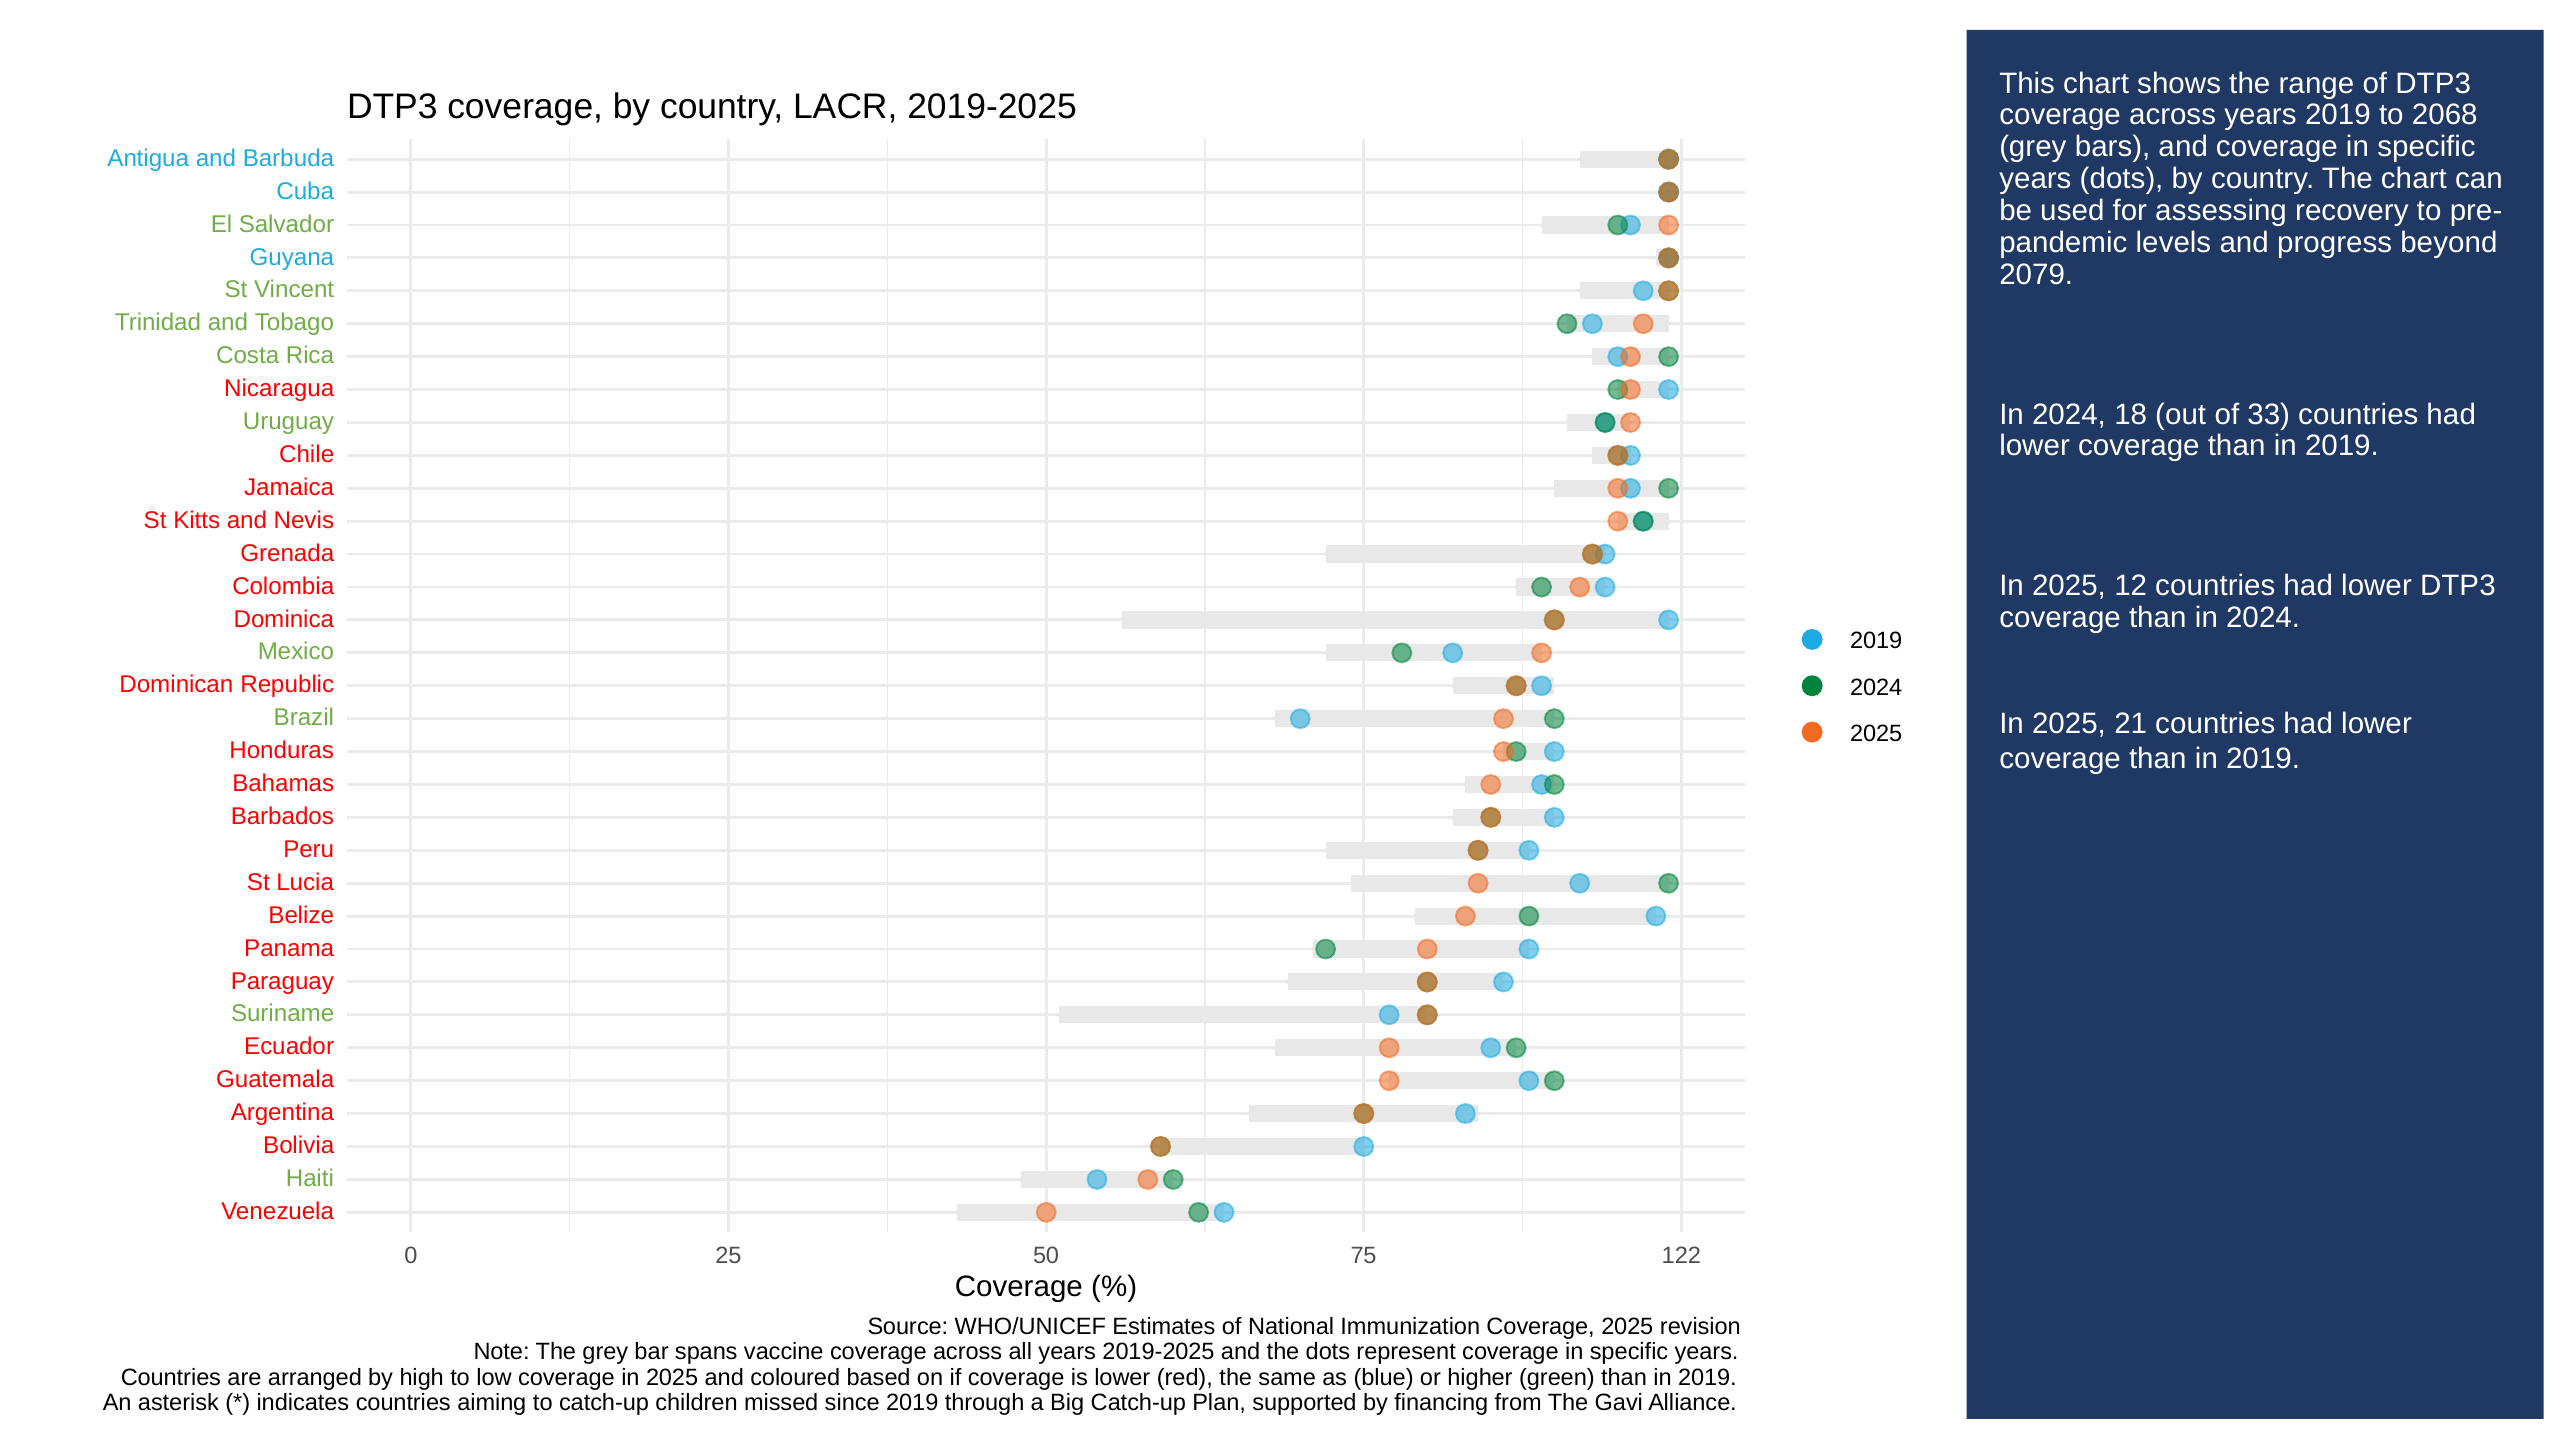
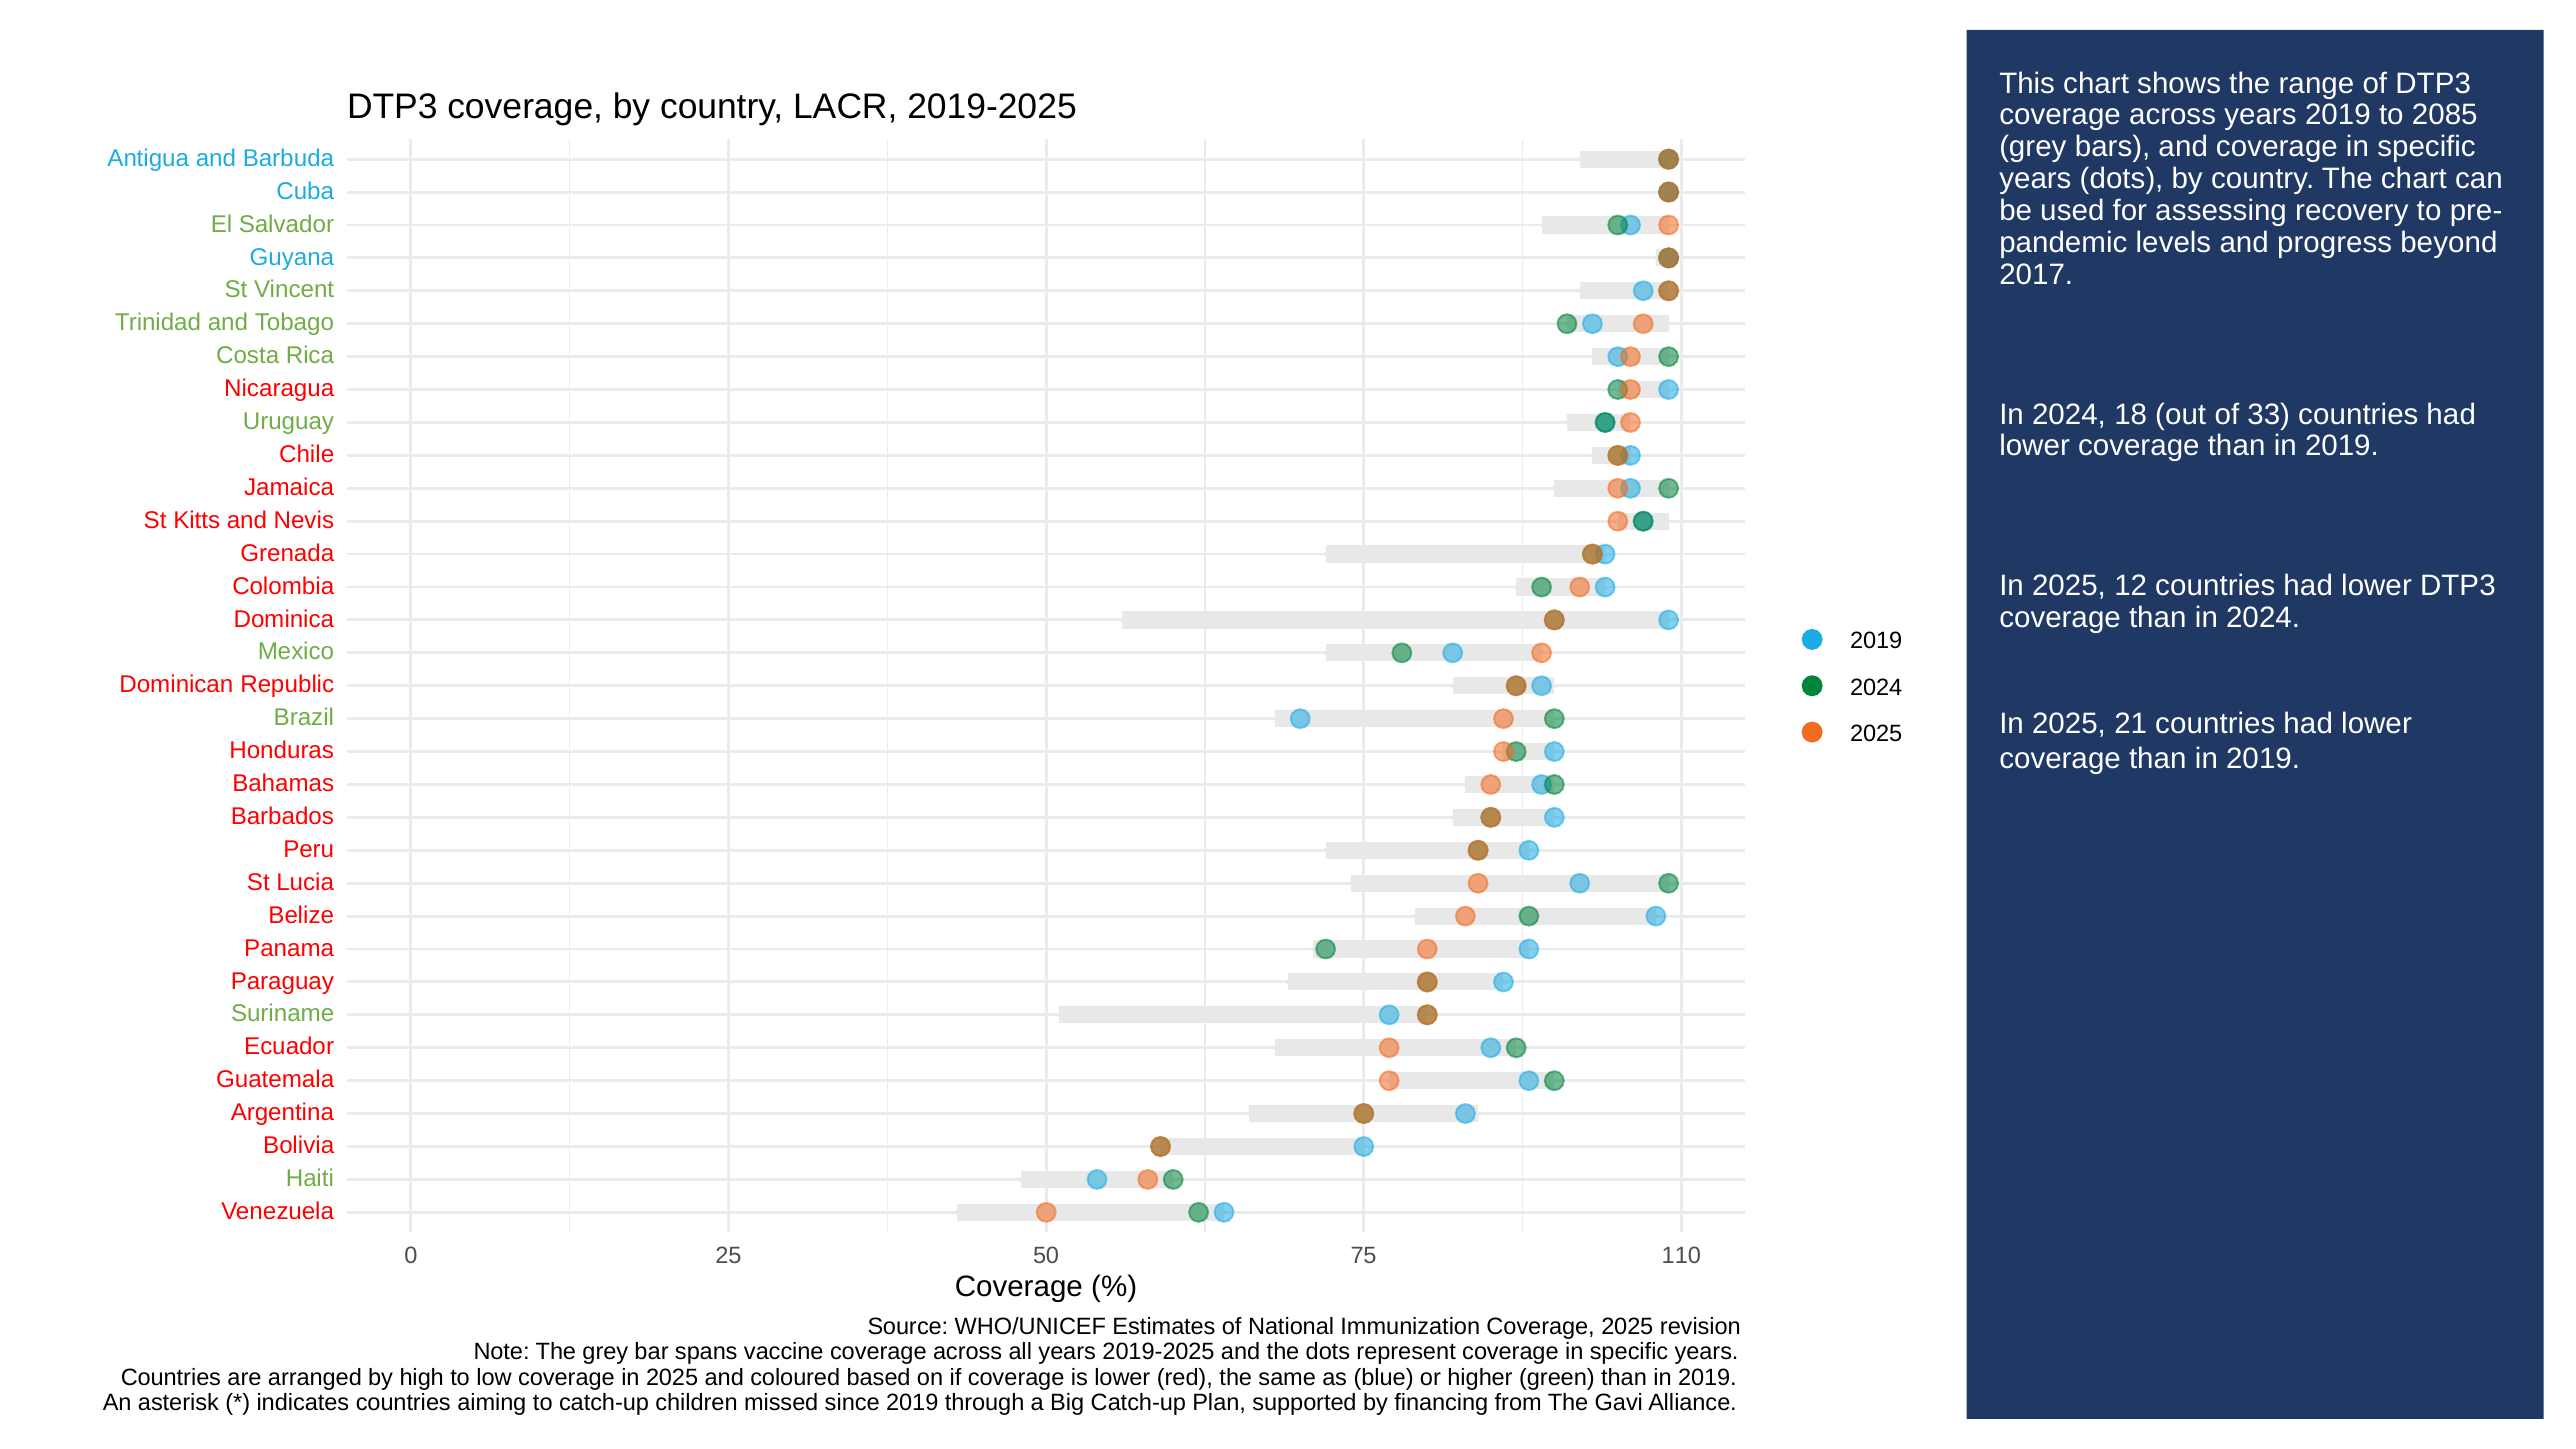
2068: 2068 -> 2085
2079: 2079 -> 2017
122: 122 -> 110
